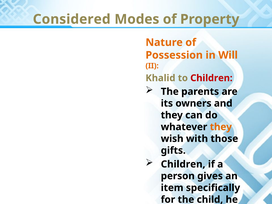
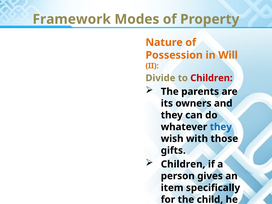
Considered: Considered -> Framework
Khalid: Khalid -> Divide
they at (221, 127) colour: orange -> blue
